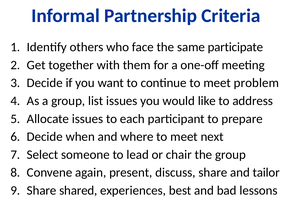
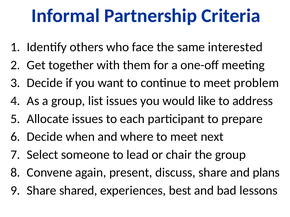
participate: participate -> interested
tailor: tailor -> plans
